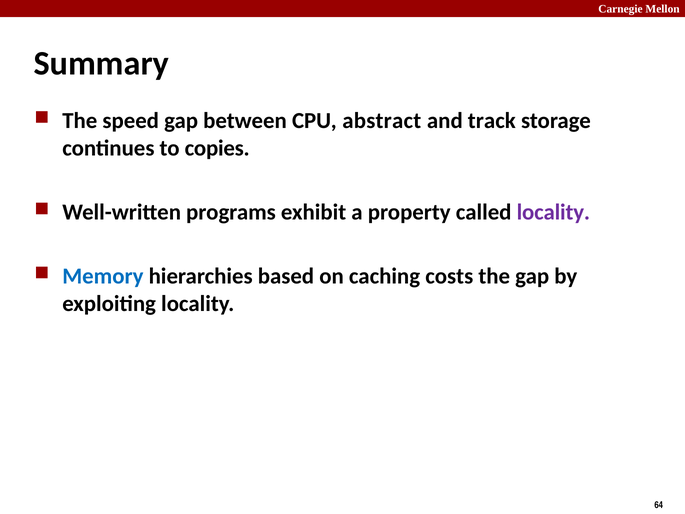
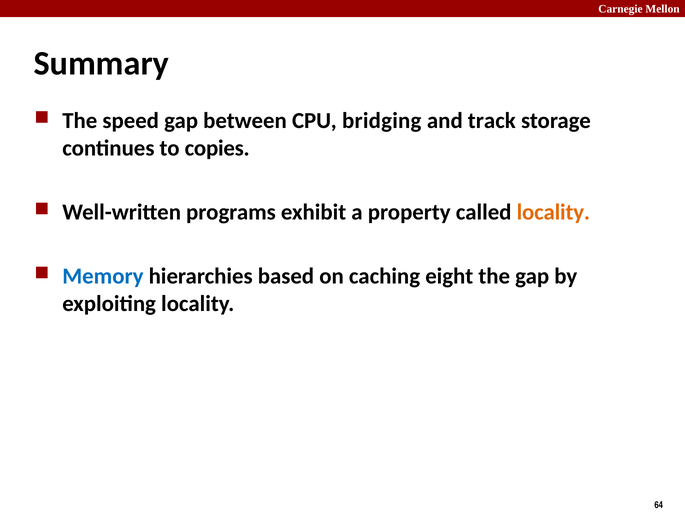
abstract: abstract -> bridging
locality at (553, 212) colour: purple -> orange
costs: costs -> eight
